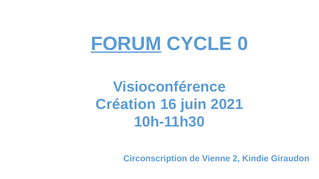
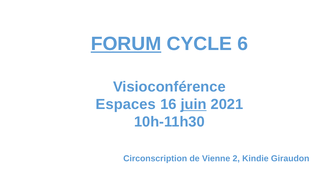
0: 0 -> 6
Création: Création -> Espaces
juin underline: none -> present
